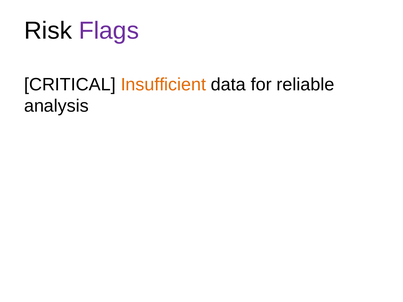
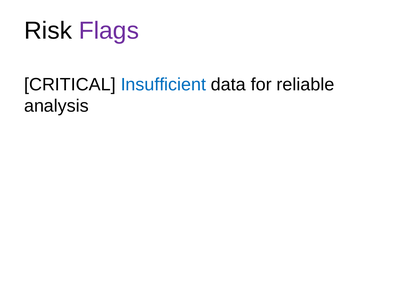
Insufficient colour: orange -> blue
